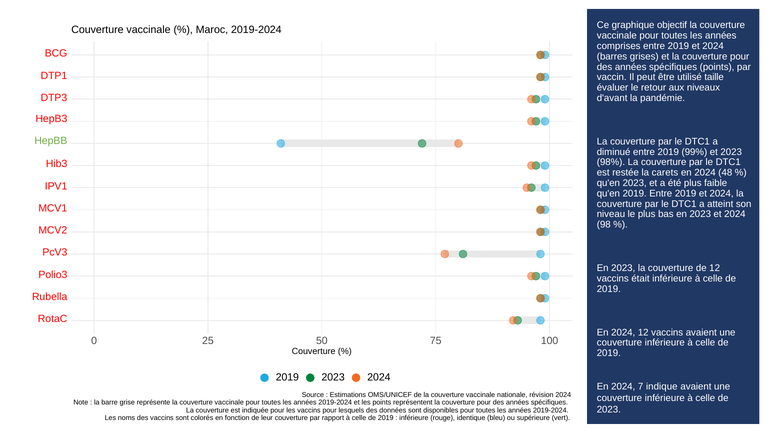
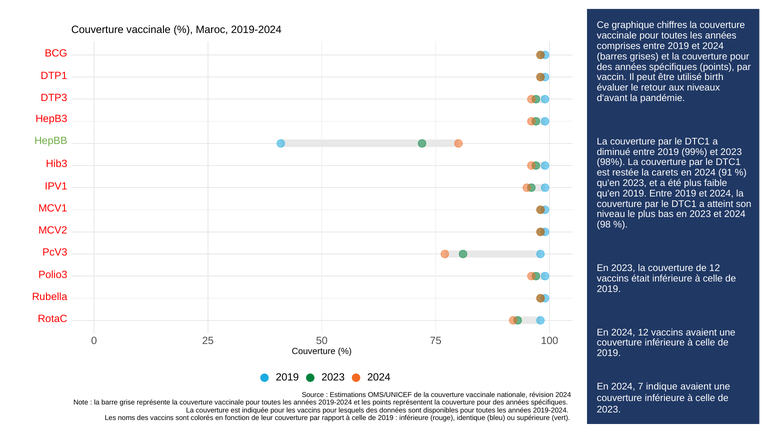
objectif: objectif -> chiffres
taille: taille -> birth
48: 48 -> 91
